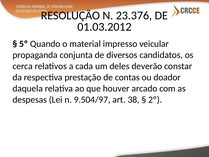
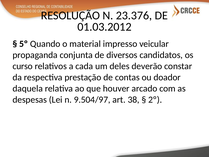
cerca: cerca -> curso
